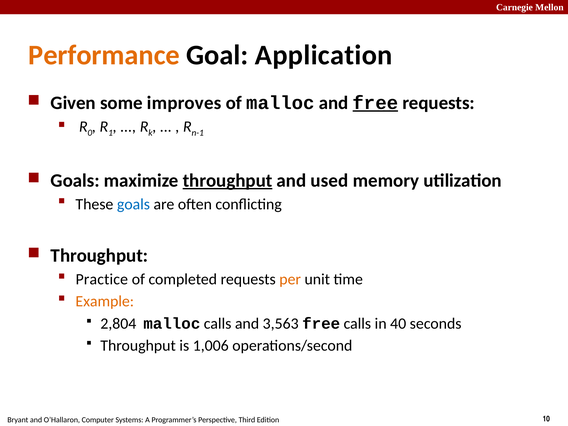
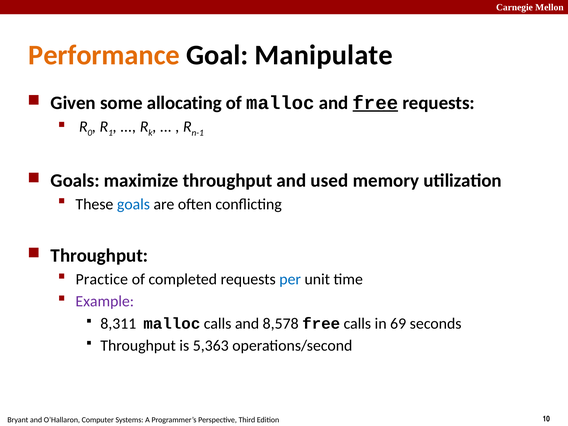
Application: Application -> Manipulate
improves: improves -> allocating
throughput at (228, 180) underline: present -> none
per colour: orange -> blue
Example colour: orange -> purple
2,804: 2,804 -> 8,311
3,563: 3,563 -> 8,578
40: 40 -> 69
1,006: 1,006 -> 5,363
